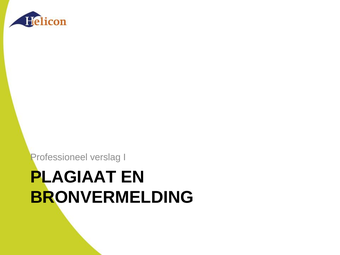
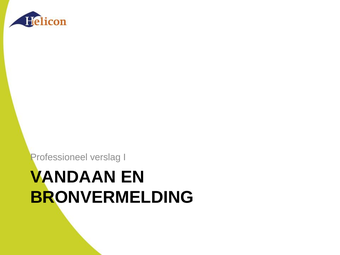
PLAGIAAT: PLAGIAAT -> VANDAAN
